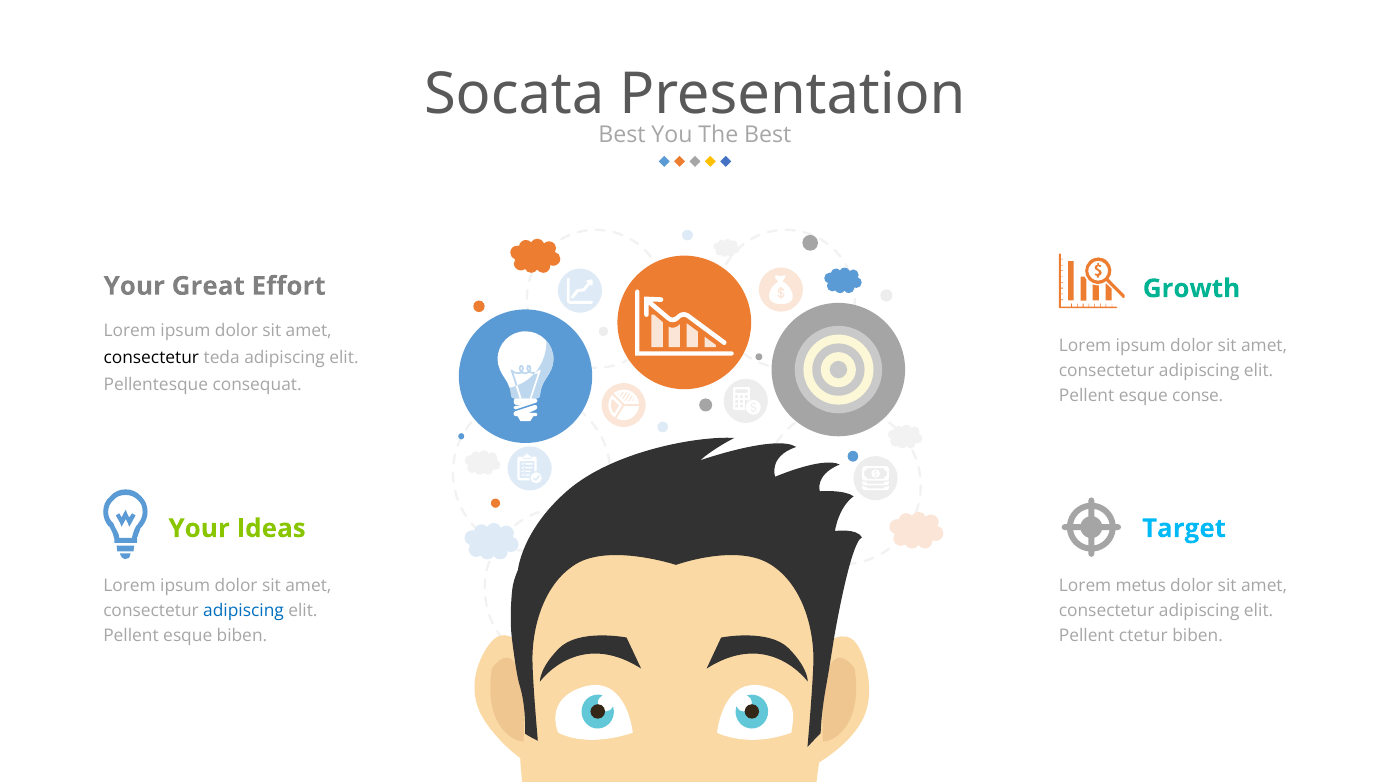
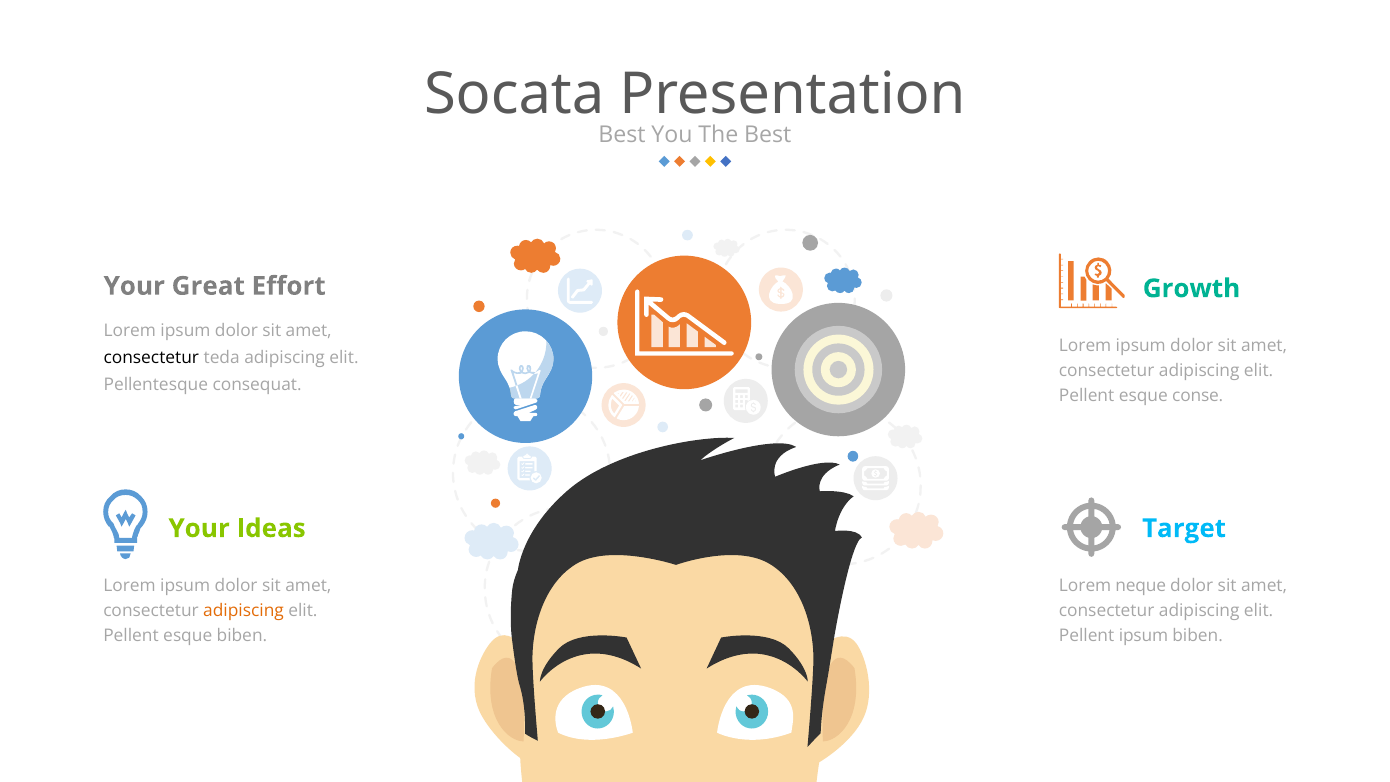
metus: metus -> neque
adipiscing at (244, 610) colour: blue -> orange
Pellent ctetur: ctetur -> ipsum
